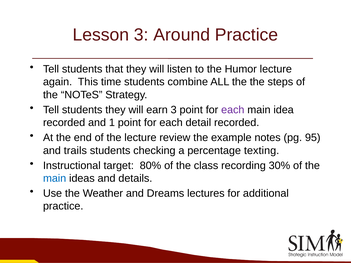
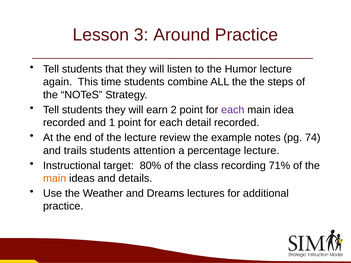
earn 3: 3 -> 2
95: 95 -> 74
checking: checking -> attention
percentage texting: texting -> lecture
30%: 30% -> 71%
main at (55, 179) colour: blue -> orange
